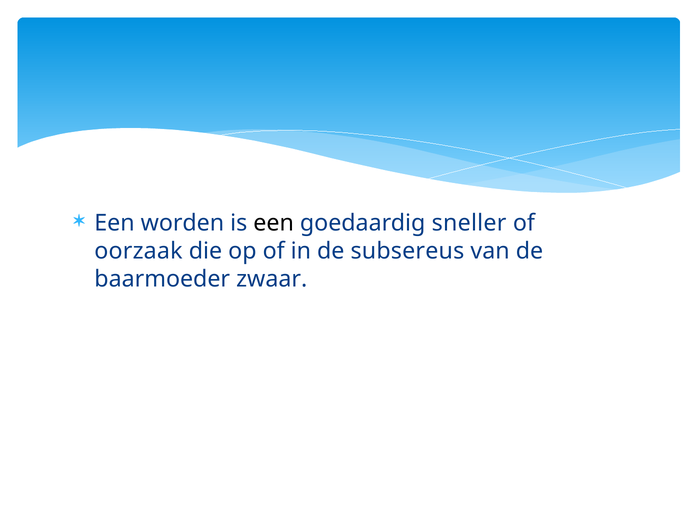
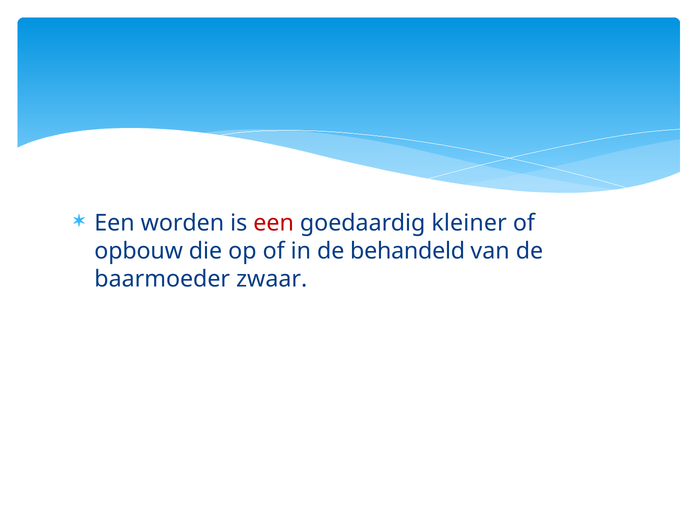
een at (274, 223) colour: black -> red
sneller: sneller -> kleiner
oorzaak: oorzaak -> opbouw
subsereus: subsereus -> behandeld
